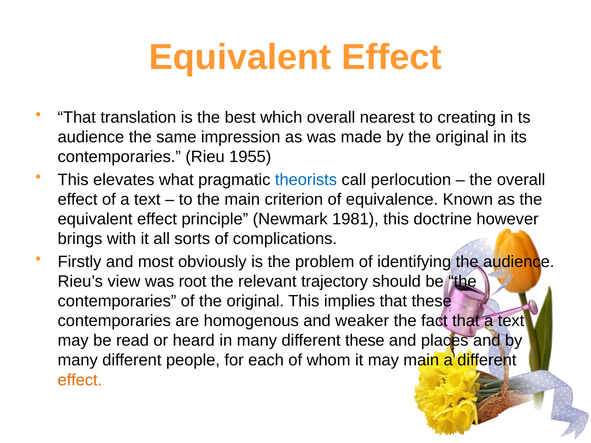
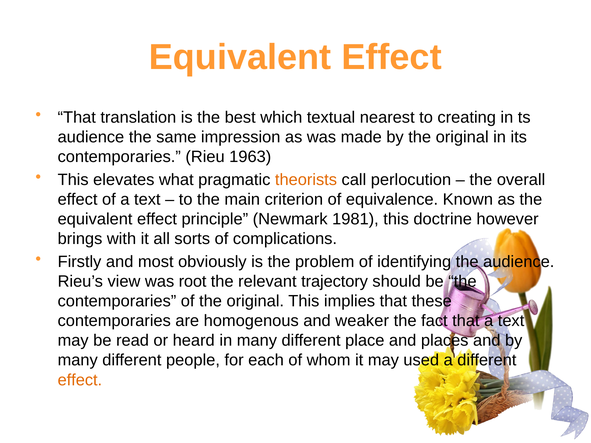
which overall: overall -> textual
1955: 1955 -> 1963
theorists colour: blue -> orange
different these: these -> place
may main: main -> used
